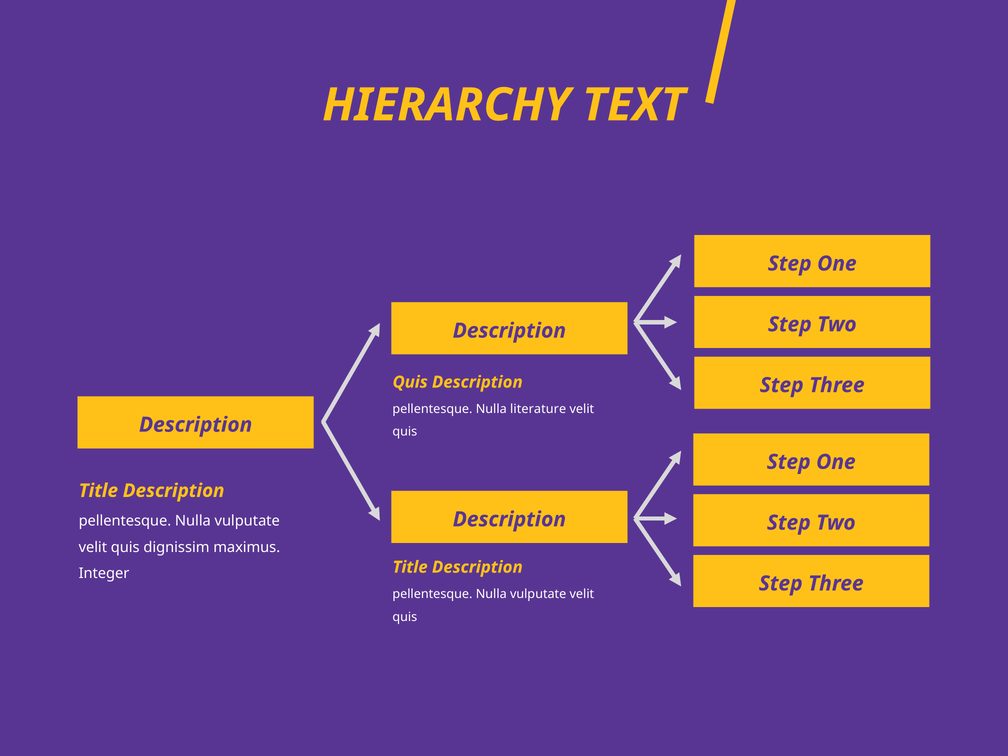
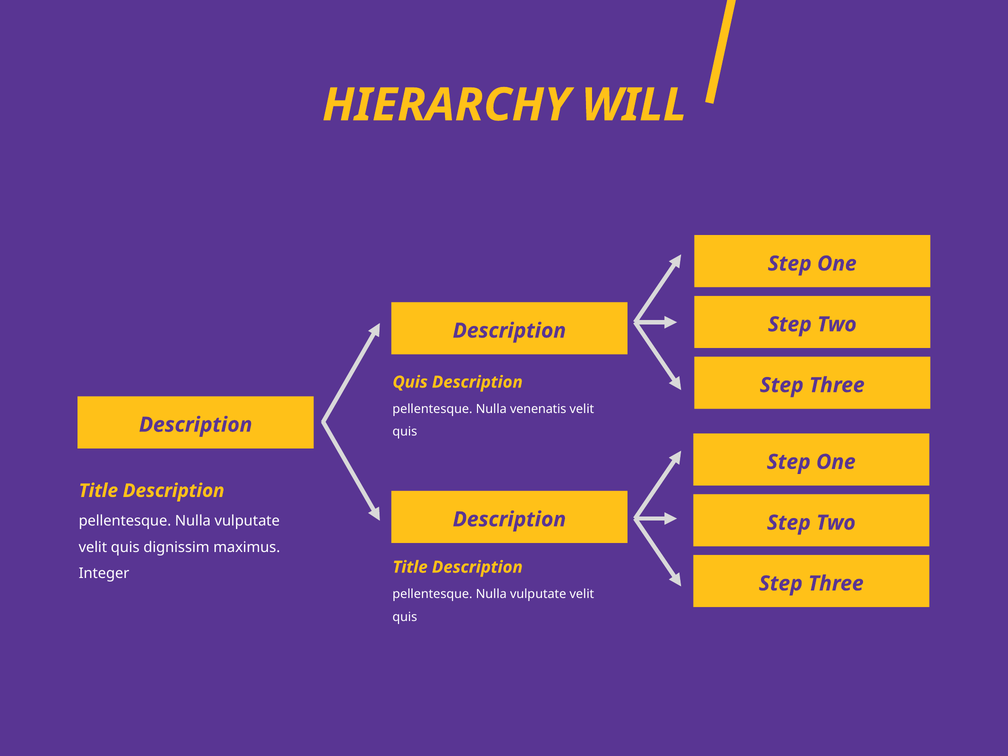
TEXT: TEXT -> WILL
literature: literature -> venenatis
